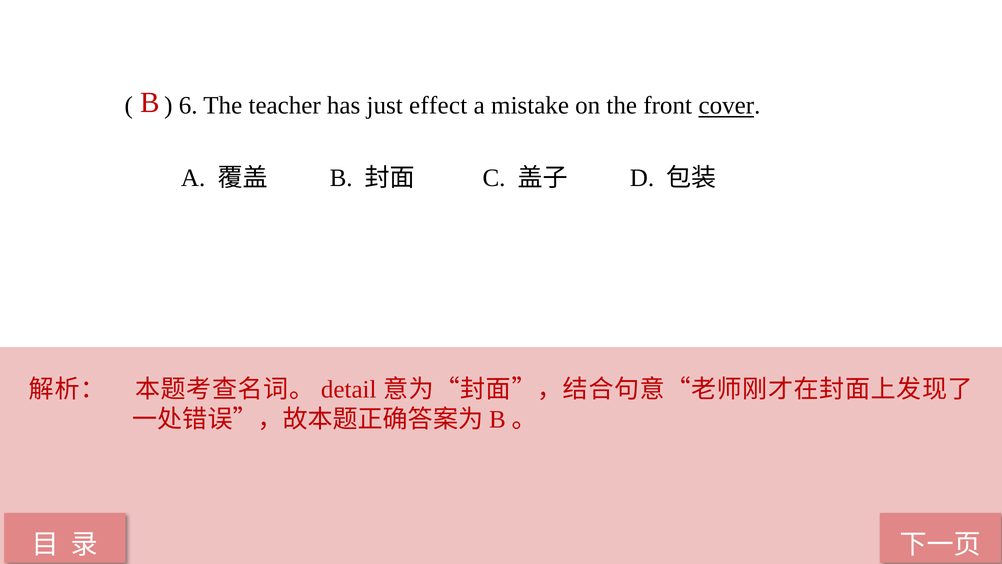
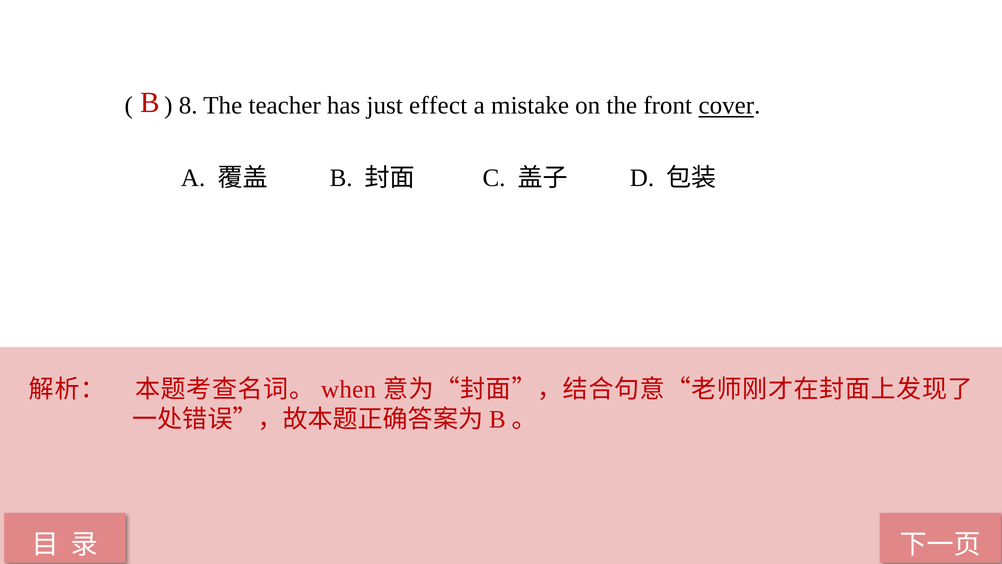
6: 6 -> 8
detail: detail -> when
